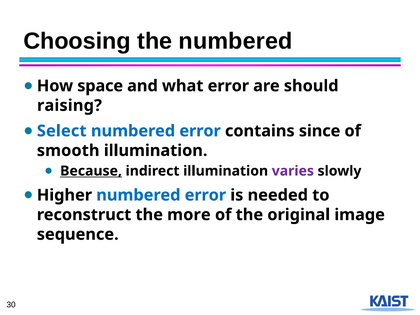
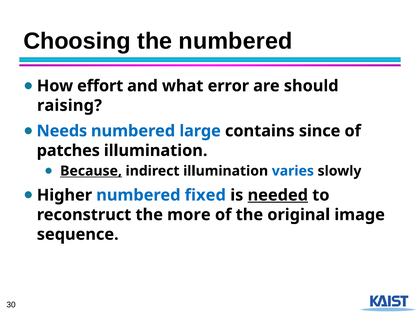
space: space -> effort
Select: Select -> Needs
error at (200, 131): error -> large
smooth: smooth -> patches
varies colour: purple -> blue
error at (205, 195): error -> fixed
needed underline: none -> present
